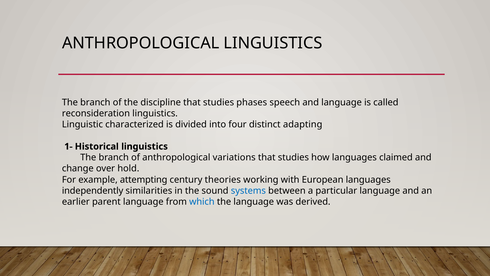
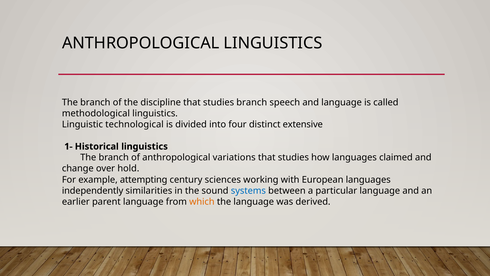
studies phases: phases -> branch
reconsideration: reconsideration -> methodological
characterized: characterized -> technological
adapting: adapting -> extensive
theories: theories -> sciences
which colour: blue -> orange
